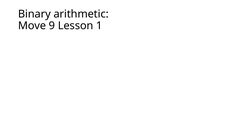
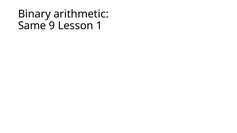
Move: Move -> Same
